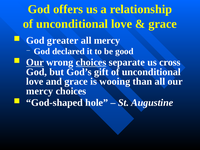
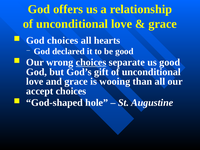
God greater: greater -> choices
all mercy: mercy -> hearts
Our at (35, 62) underline: present -> none
us cross: cross -> good
mercy at (40, 91): mercy -> accept
